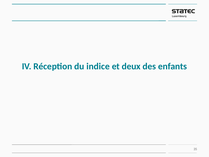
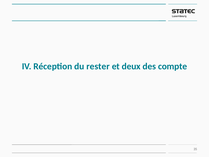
indice: indice -> rester
enfants: enfants -> compte
